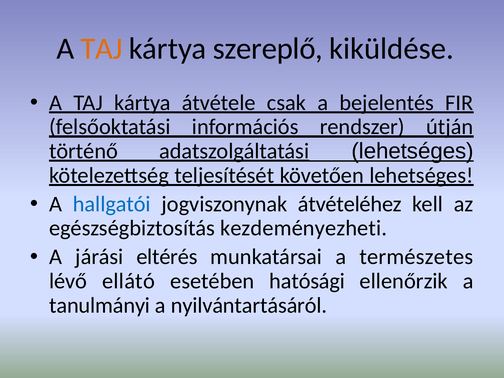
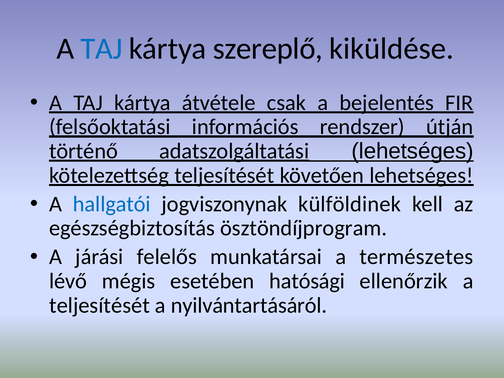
TAJ at (102, 49) colour: orange -> blue
átvételéhez: átvételéhez -> külföldinek
kezdeményezheti: kezdeményezheti -> ösztöndíjprogram
eltérés: eltérés -> felelős
ellátó: ellátó -> mégis
tanulmányi at (100, 305): tanulmányi -> teljesítését
